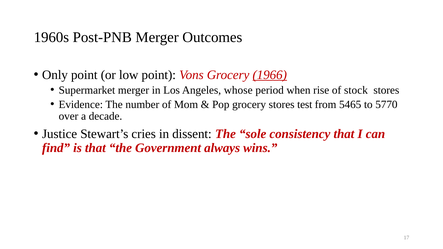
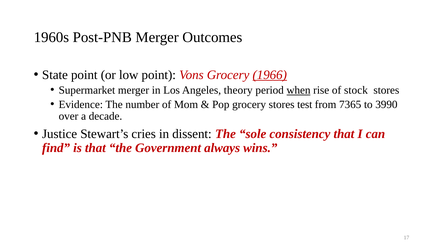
Only: Only -> State
whose: whose -> theory
when underline: none -> present
5465: 5465 -> 7365
5770: 5770 -> 3990
